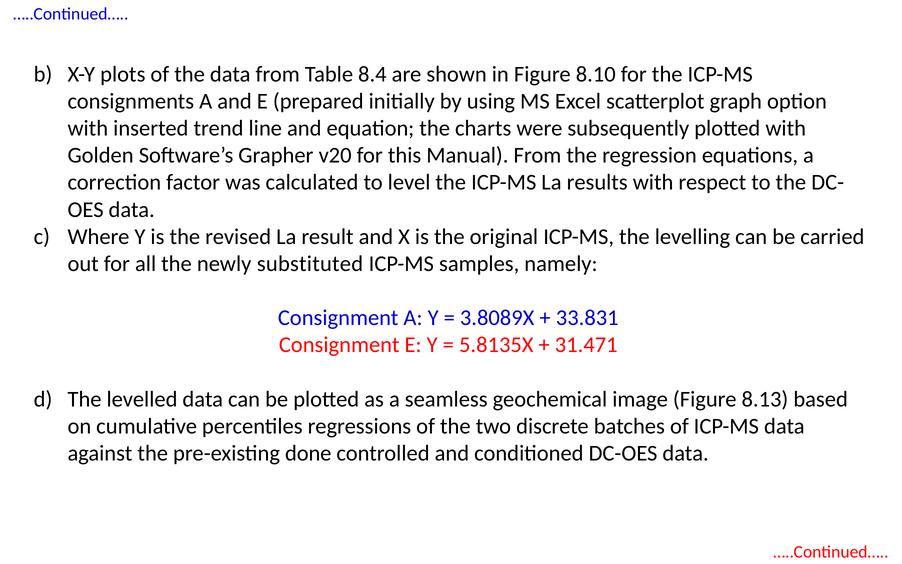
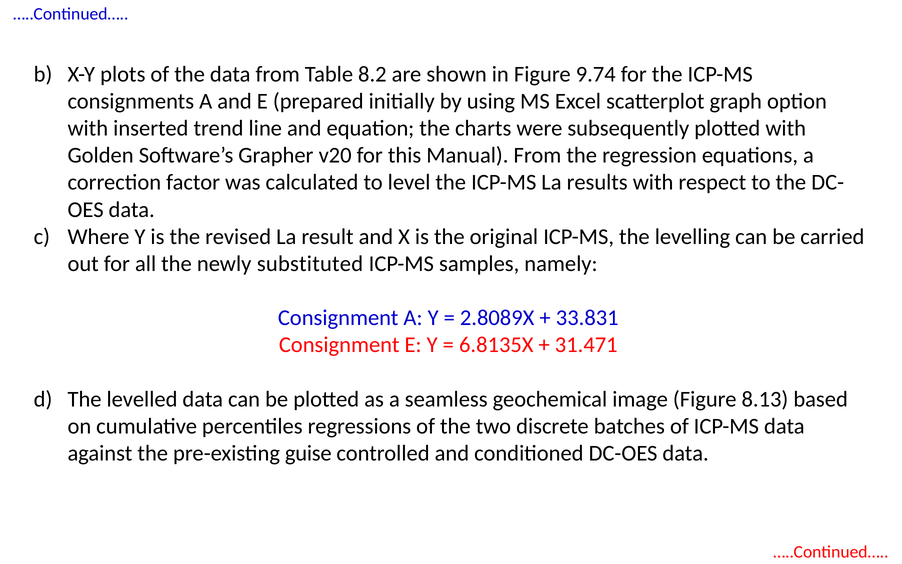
8.4: 8.4 -> 8.2
8.10: 8.10 -> 9.74
3.8089X: 3.8089X -> 2.8089X
5.8135X: 5.8135X -> 6.8135X
done: done -> guise
